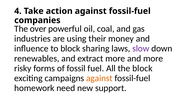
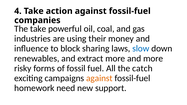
The over: over -> take
slow colour: purple -> blue
the block: block -> catch
